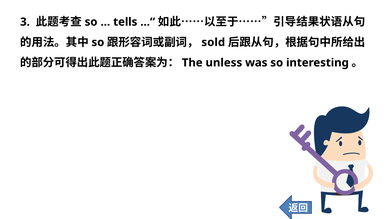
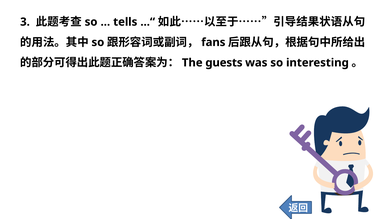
sold: sold -> fans
unless: unless -> guests
